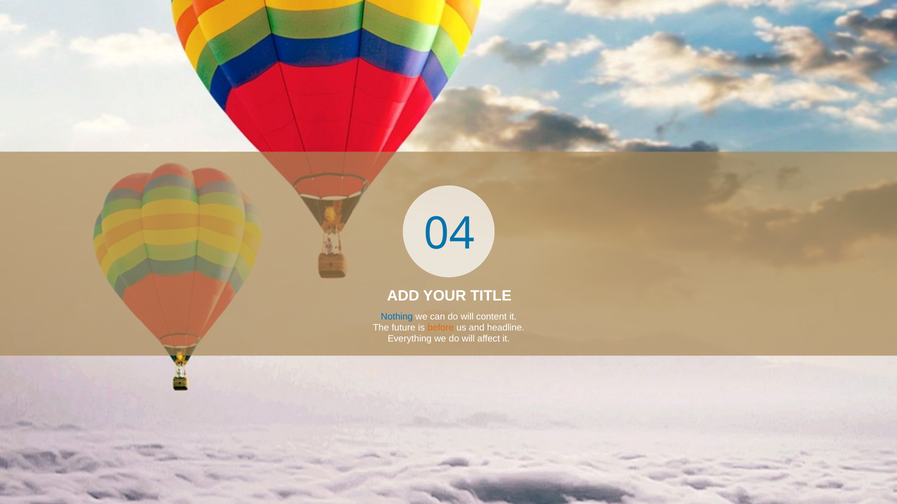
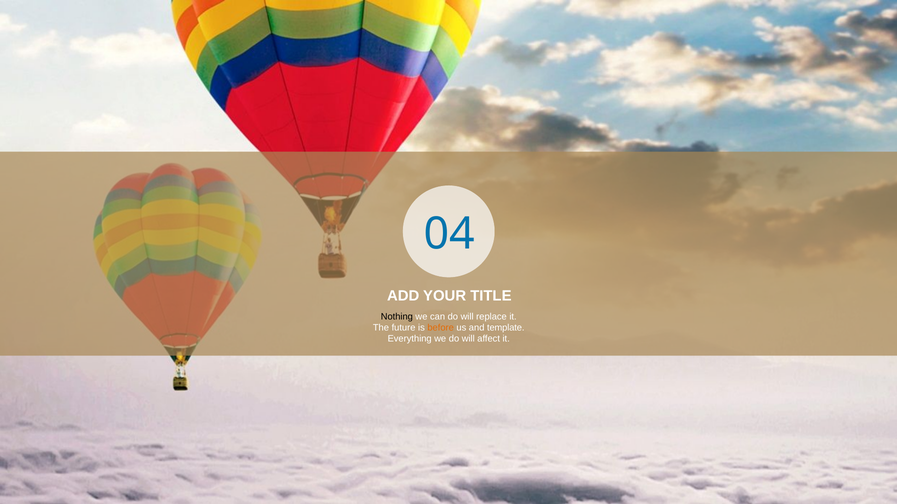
Nothing colour: blue -> black
content: content -> replace
headline: headline -> template
